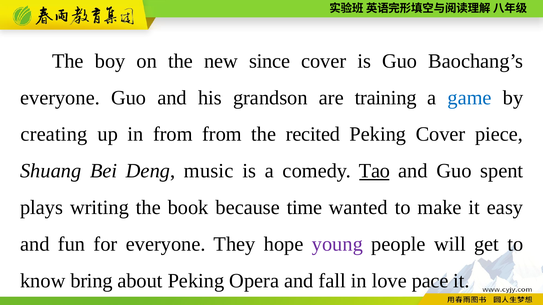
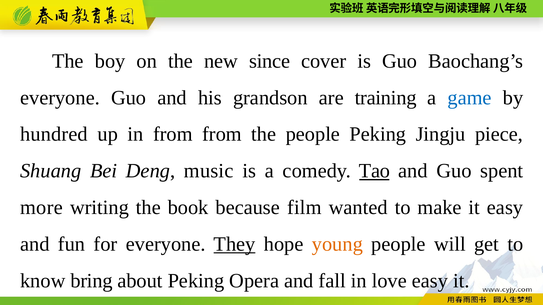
creating: creating -> hundred
the recited: recited -> people
Peking Cover: Cover -> Jingju
plays: plays -> more
time: time -> film
They underline: none -> present
young colour: purple -> orange
love pace: pace -> easy
